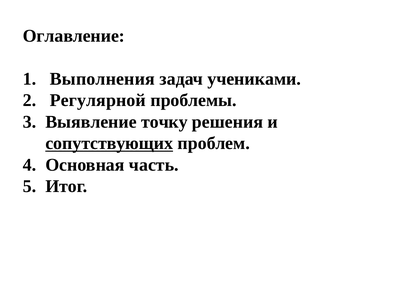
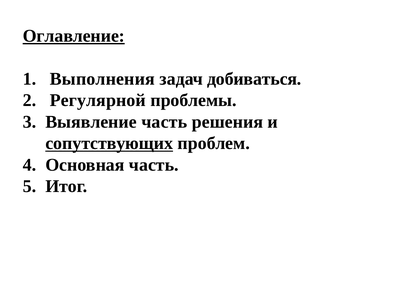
Оглавление underline: none -> present
учениками: учениками -> добиваться
Выявление точку: точку -> часть
